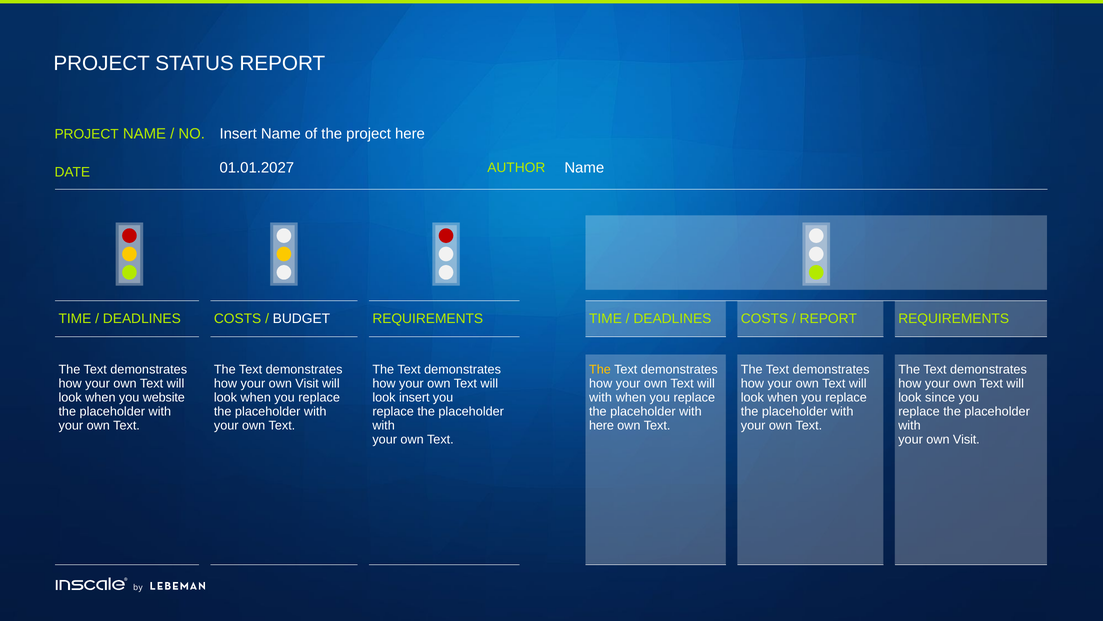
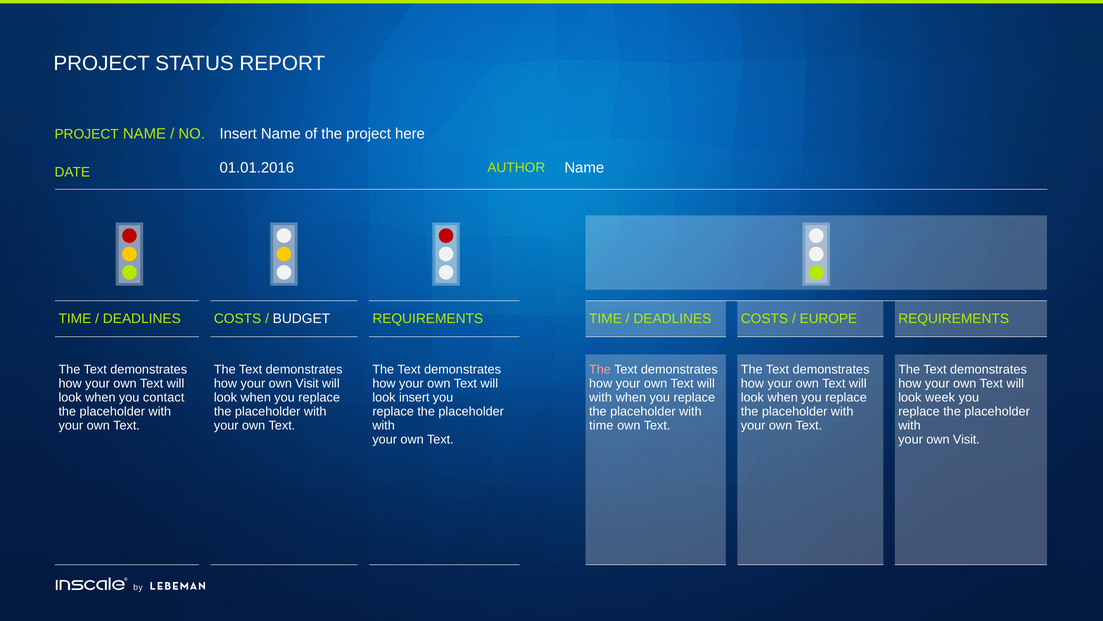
01.01.2027: 01.01.2027 -> 01.01.2016
REPORT at (828, 319): REPORT -> EUROPE
The at (600, 369) colour: yellow -> pink
website: website -> contact
since: since -> week
here at (601, 425): here -> time
